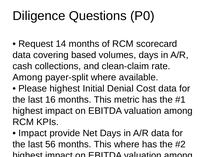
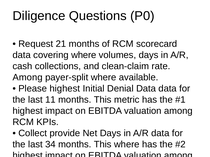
14: 14 -> 21
covering based: based -> where
Denial Cost: Cost -> Data
16: 16 -> 11
Impact at (33, 134): Impact -> Collect
56: 56 -> 34
